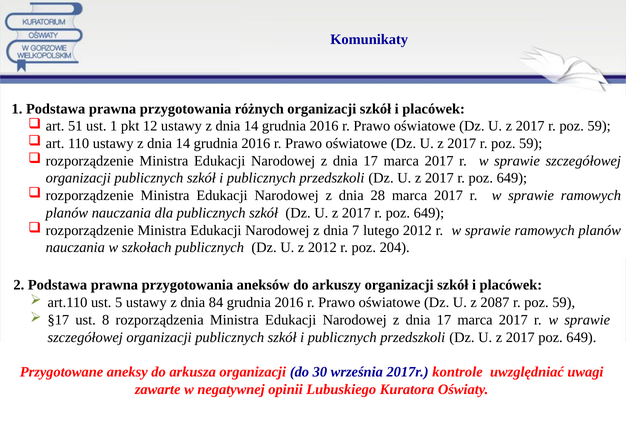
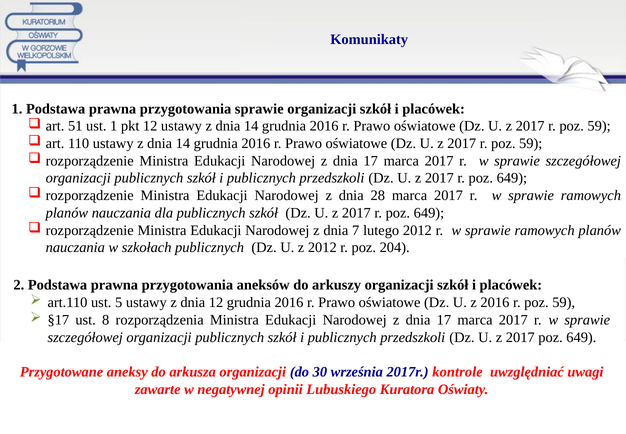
przygotowania różnych: różnych -> sprawie
dnia 84: 84 -> 12
z 2087: 2087 -> 2016
